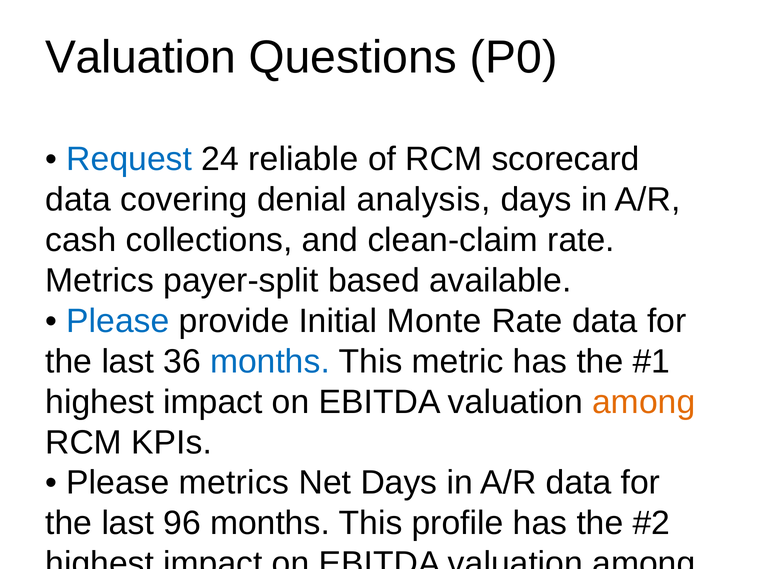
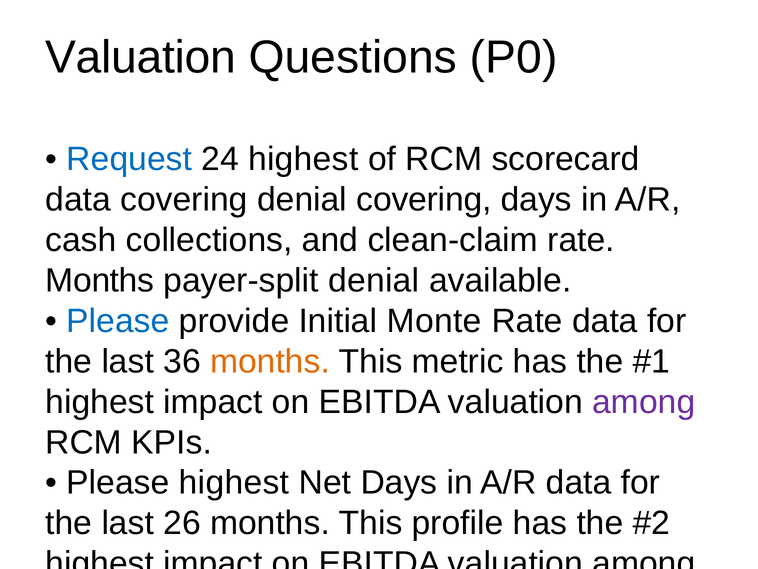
24 reliable: reliable -> highest
denial analysis: analysis -> covering
Metrics at (100, 280): Metrics -> Months
payer-split based: based -> denial
months at (270, 361) colour: blue -> orange
among at (644, 402) colour: orange -> purple
Please metrics: metrics -> highest
96: 96 -> 26
